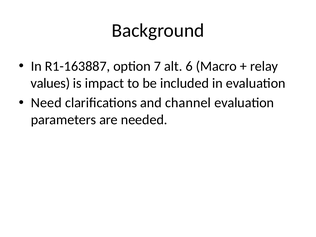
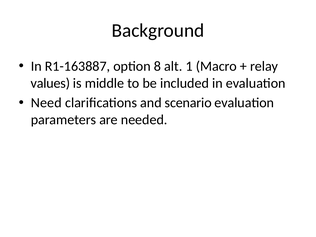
7: 7 -> 8
6: 6 -> 1
impact: impact -> middle
channel: channel -> scenario
